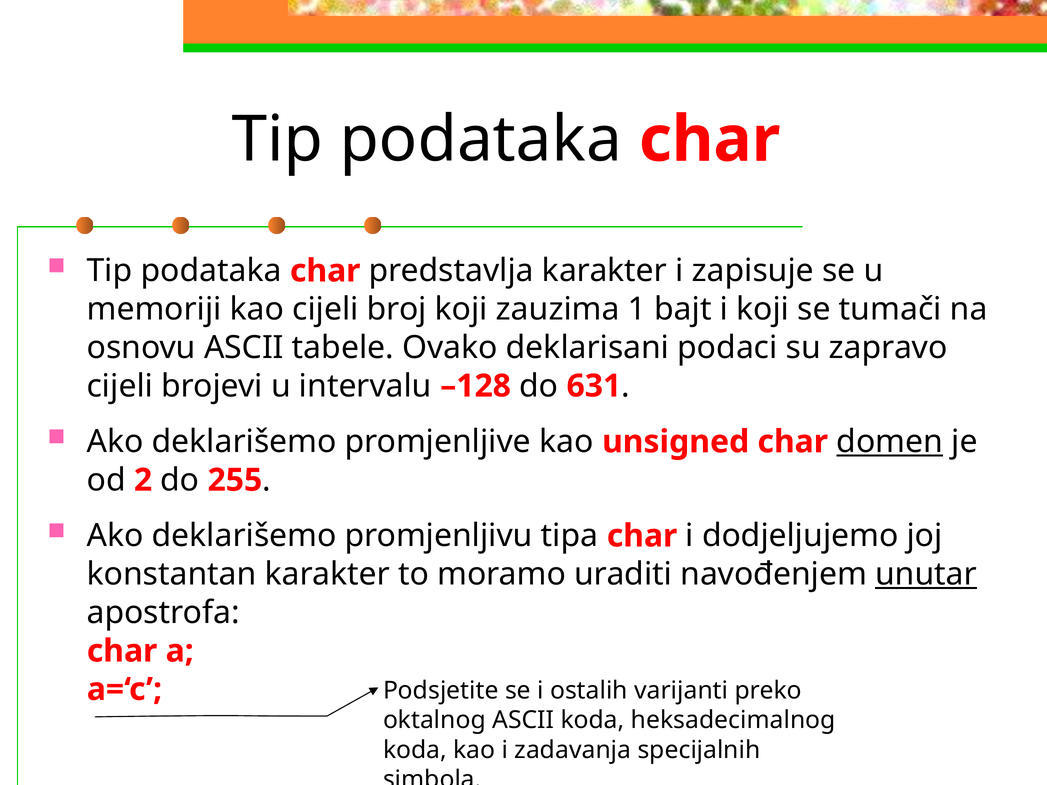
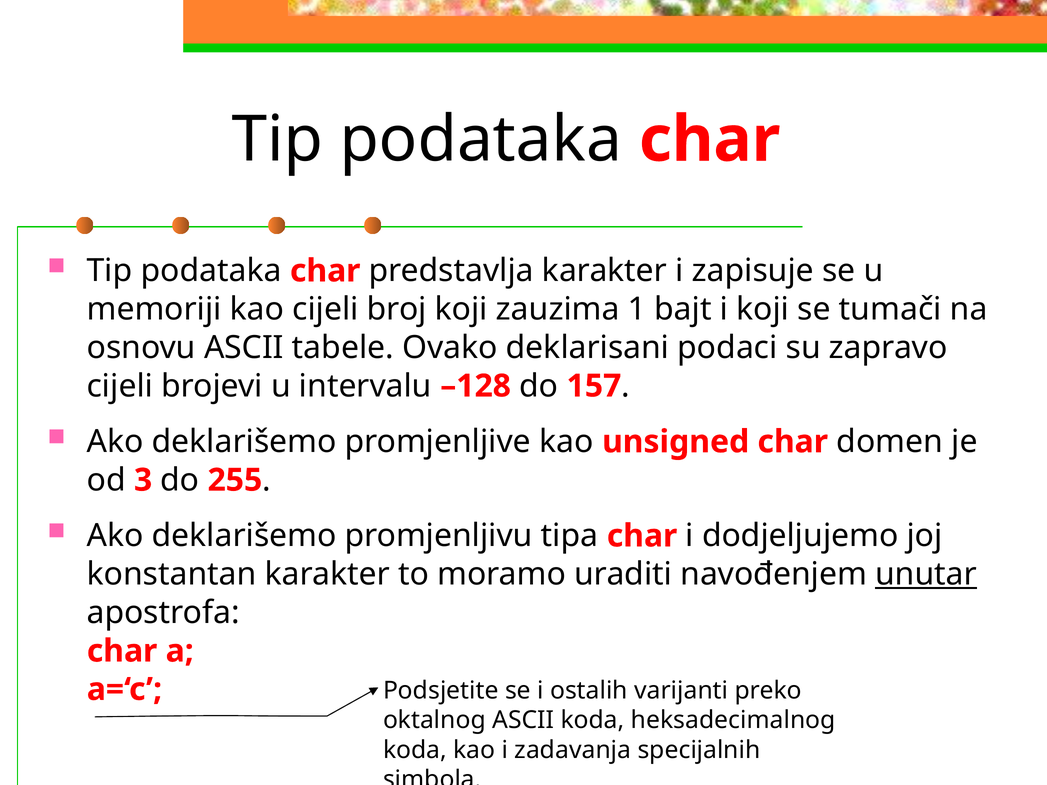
631: 631 -> 157
domen underline: present -> none
2: 2 -> 3
